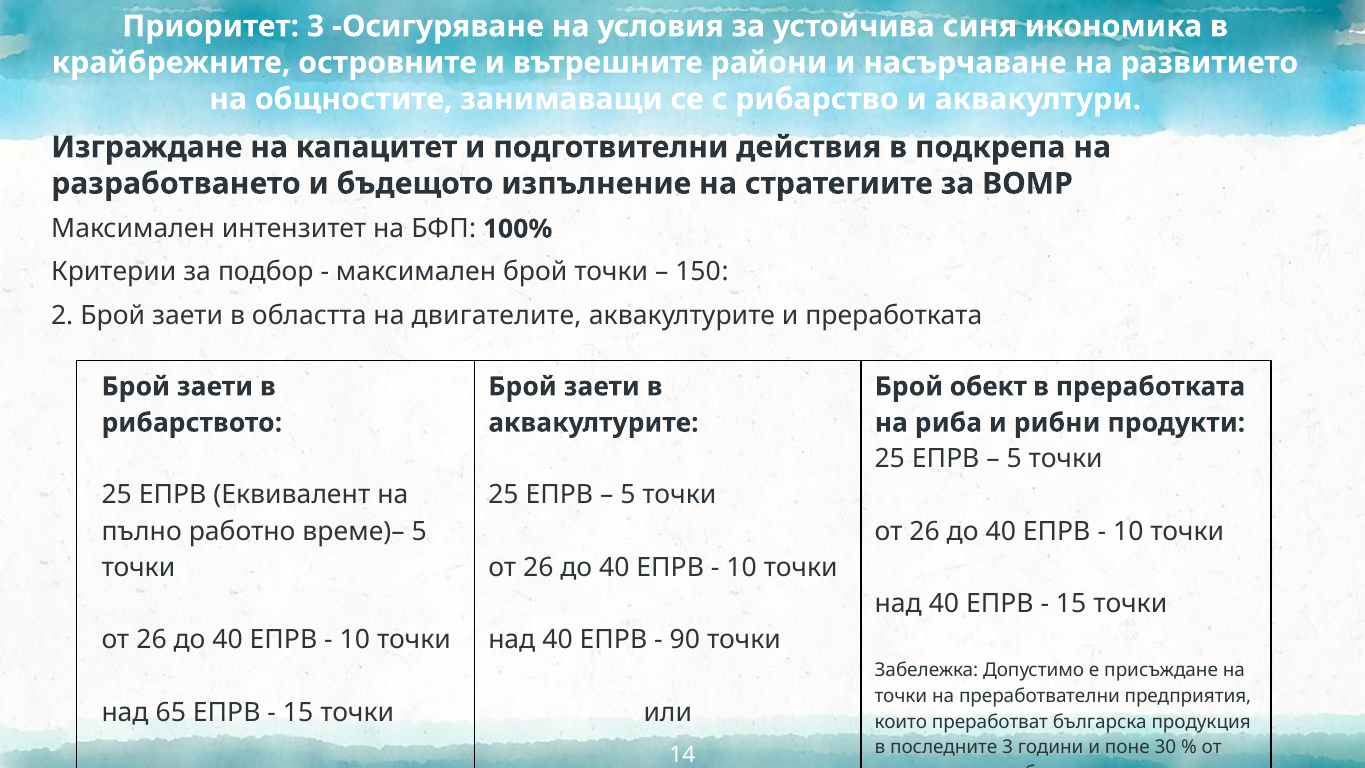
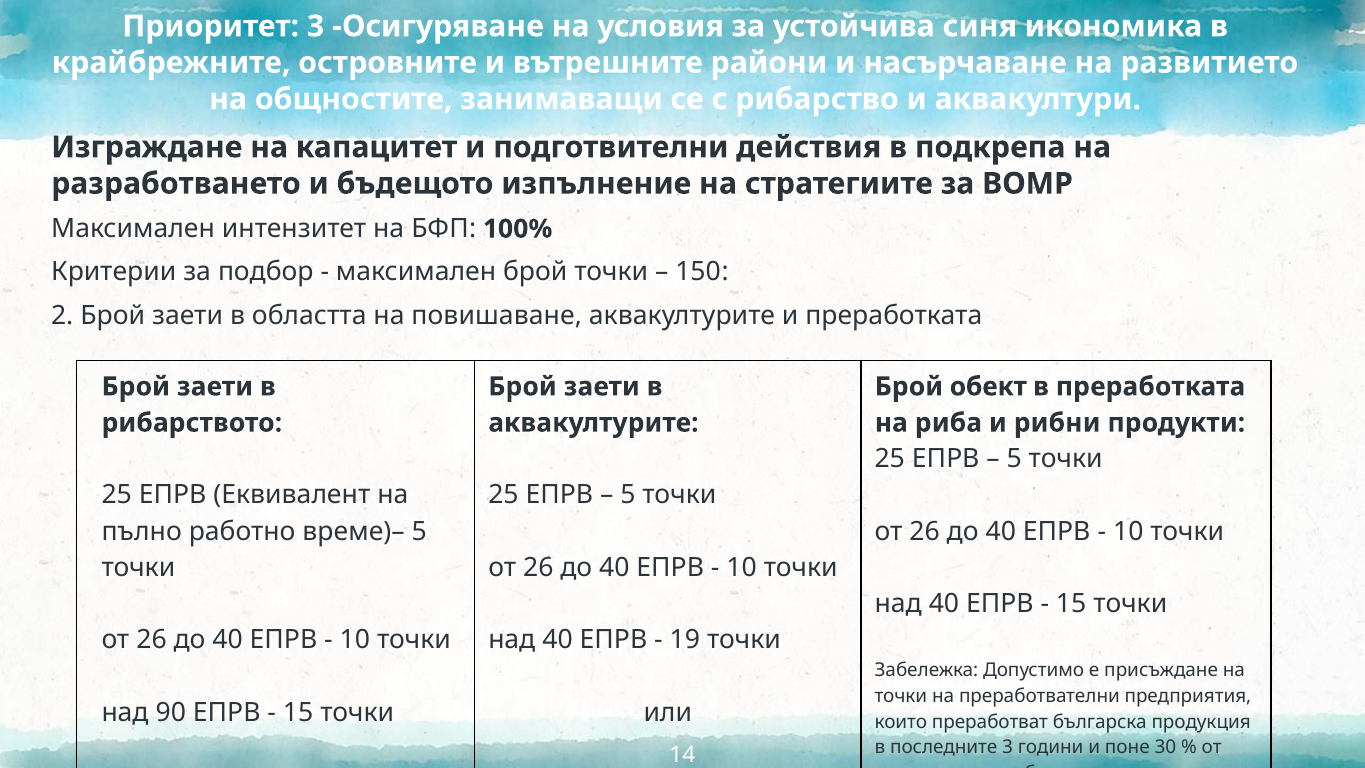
двигателите: двигателите -> повишаване
90: 90 -> 19
65: 65 -> 90
